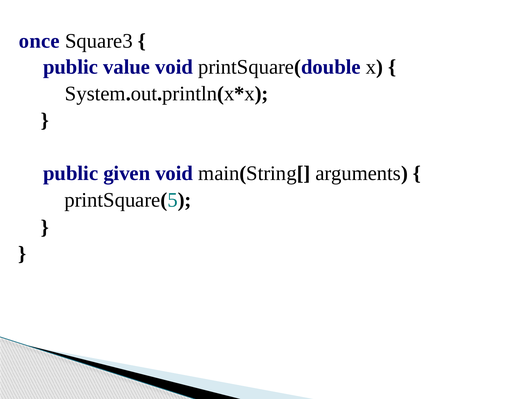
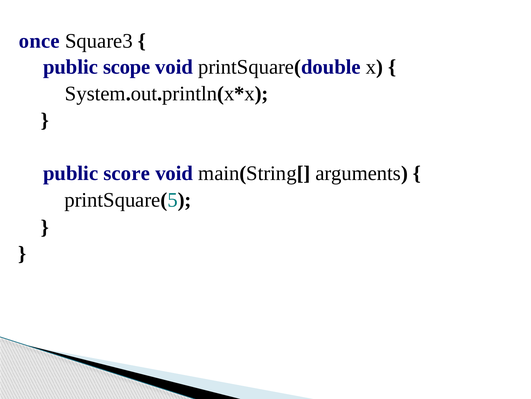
value: value -> scope
given: given -> score
